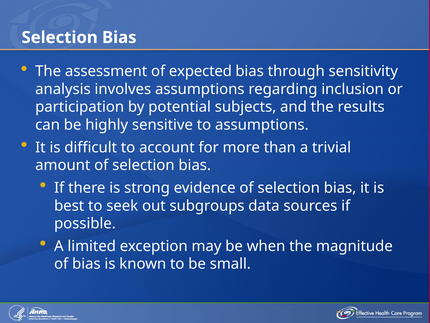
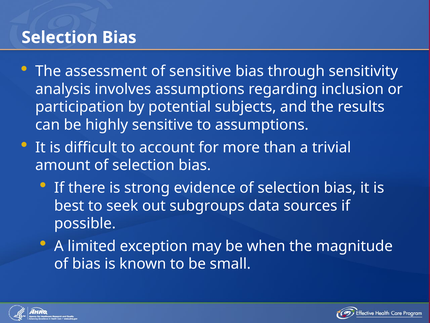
of expected: expected -> sensitive
